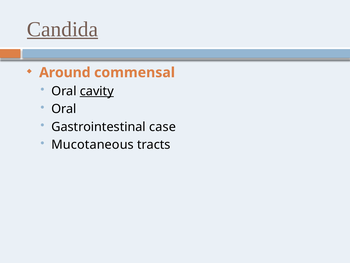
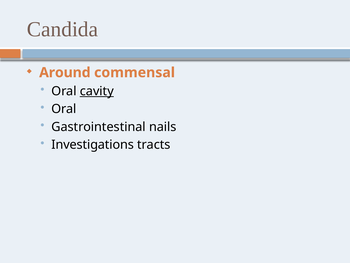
Candida underline: present -> none
case: case -> nails
Mucotaneous: Mucotaneous -> Investigations
